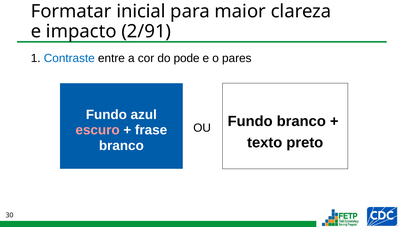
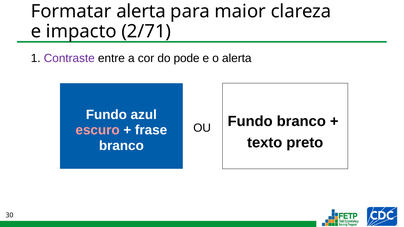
Formatar inicial: inicial -> alerta
2/91: 2/91 -> 2/71
Contraste colour: blue -> purple
o pares: pares -> alerta
